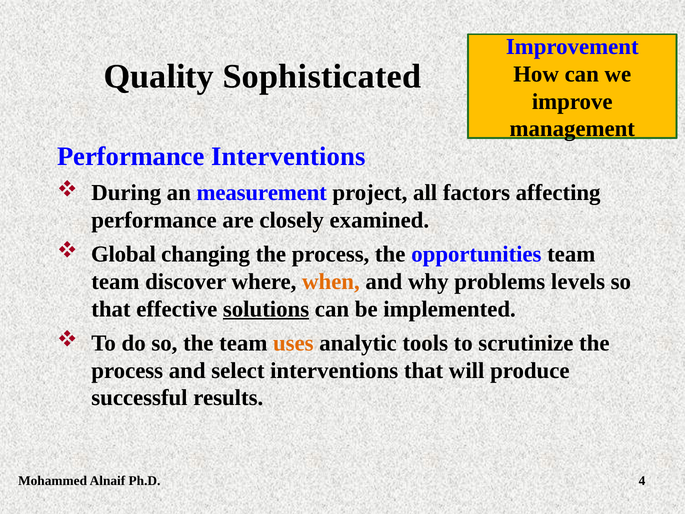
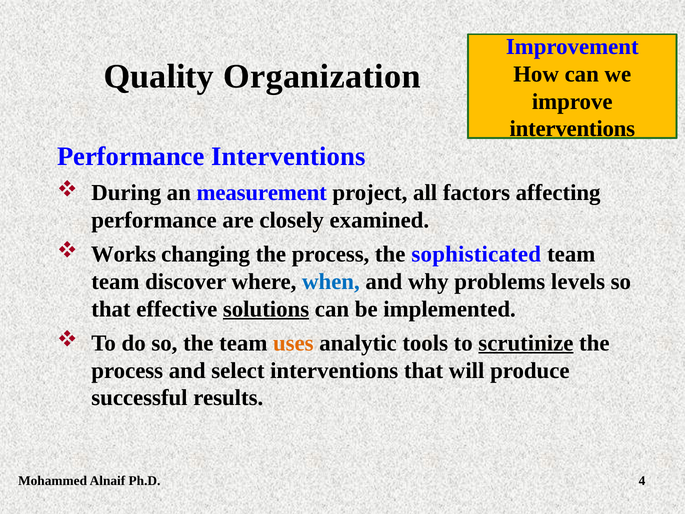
Sophisticated: Sophisticated -> Organization
management at (572, 129): management -> interventions
Global: Global -> Works
opportunities: opportunities -> sophisticated
when colour: orange -> blue
scrutinize underline: none -> present
